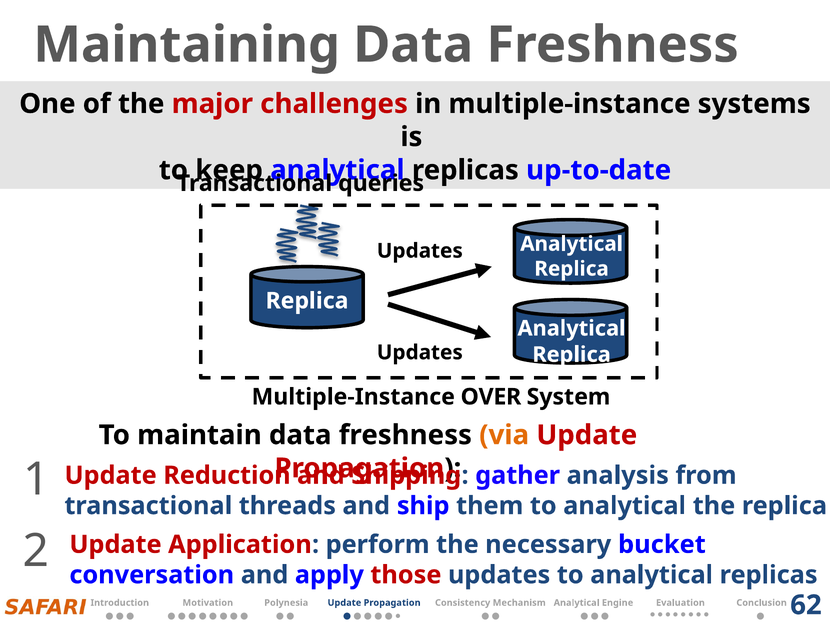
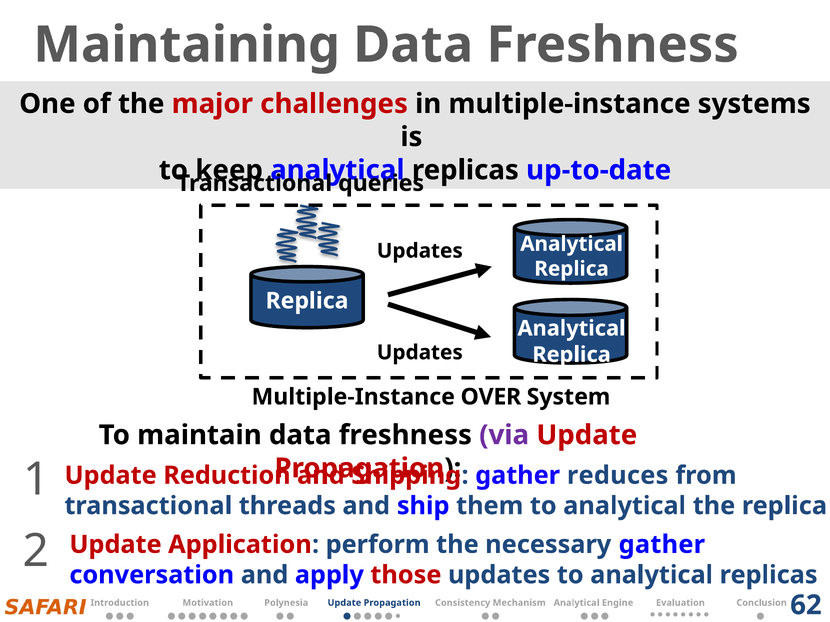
via colour: orange -> purple
analysis: analysis -> reduces
necessary bucket: bucket -> gather
